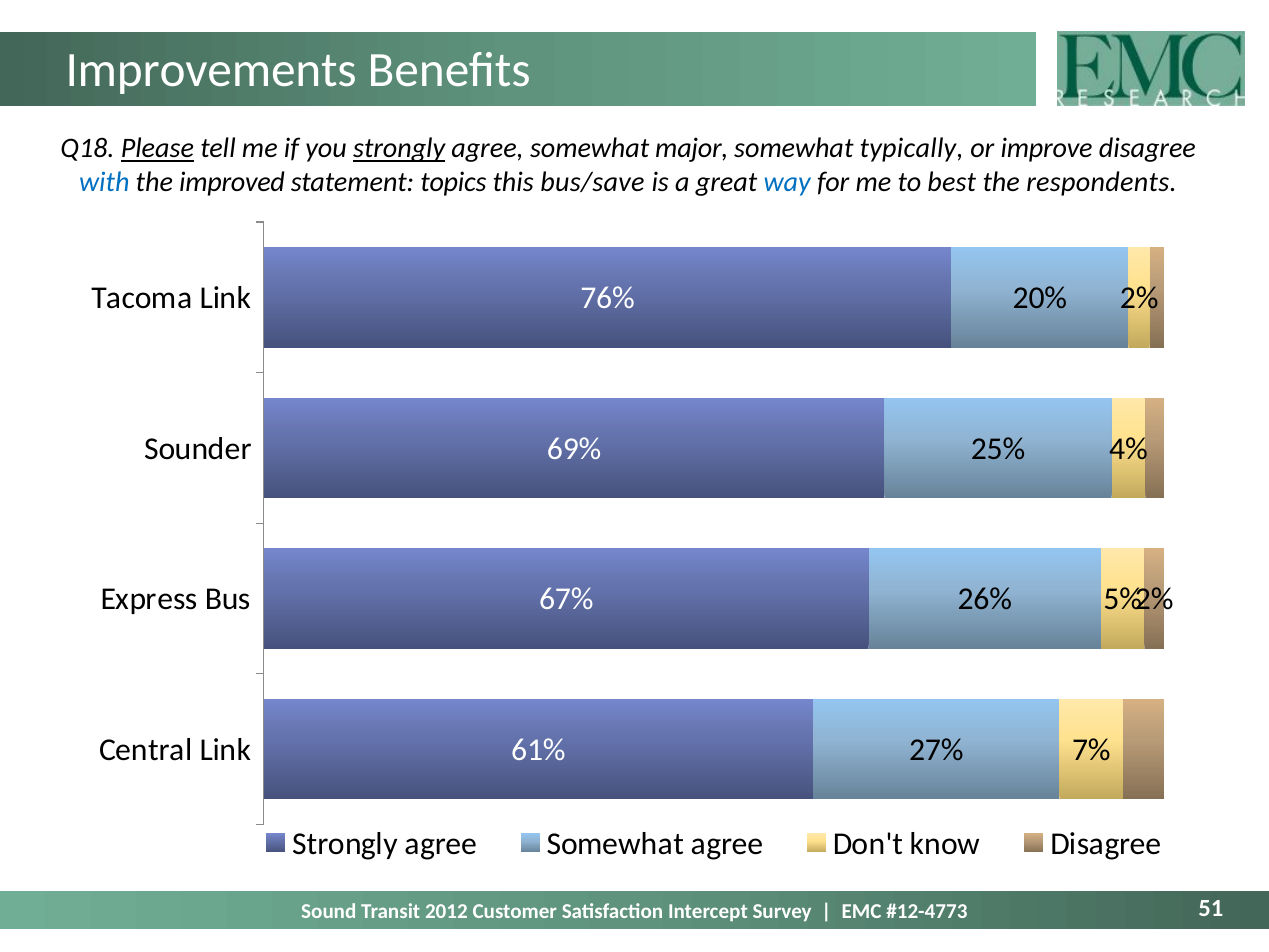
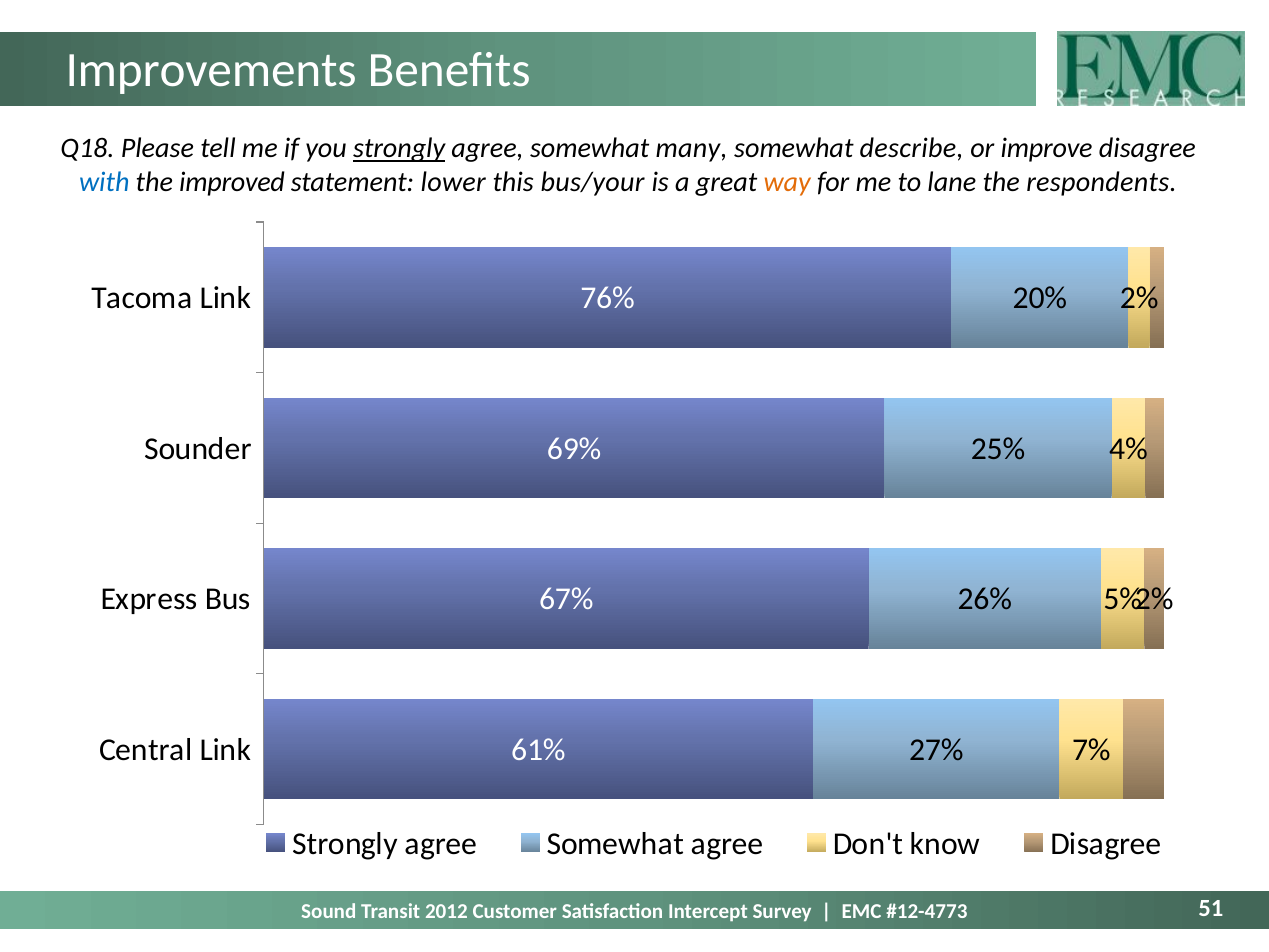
Please underline: present -> none
major: major -> many
typically: typically -> describe
topics: topics -> lower
bus/save: bus/save -> bus/your
way colour: blue -> orange
best: best -> lane
